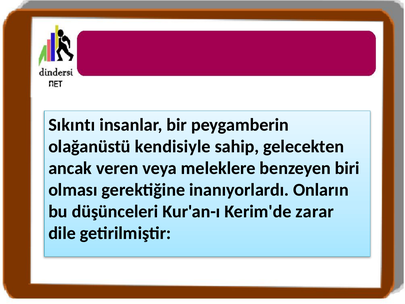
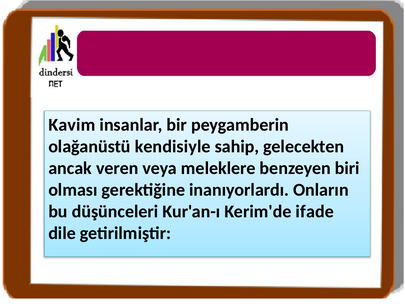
Sıkıntı: Sıkıntı -> Kavim
zarar: zarar -> ifade
